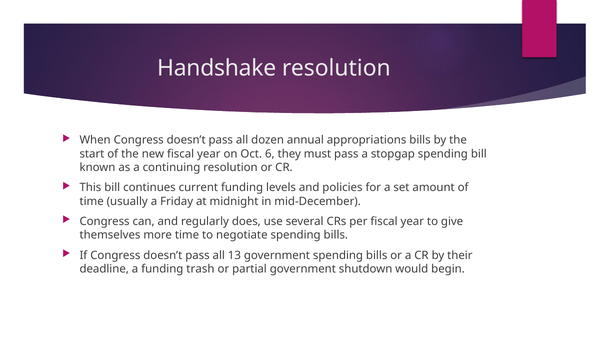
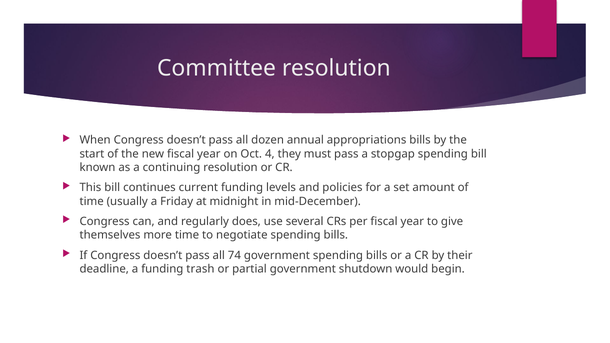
Handshake: Handshake -> Committee
6: 6 -> 4
13: 13 -> 74
